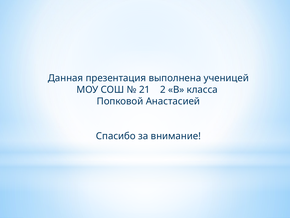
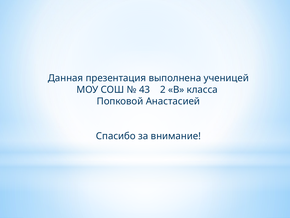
21: 21 -> 43
